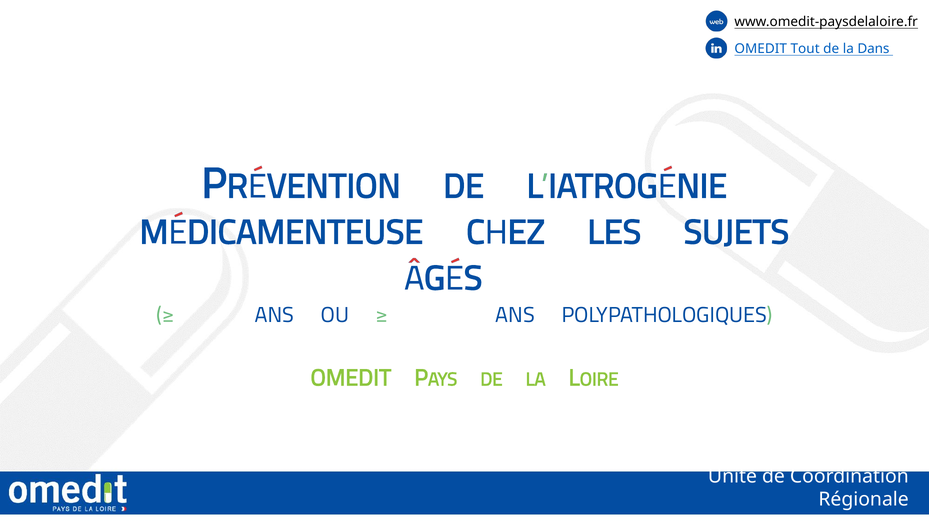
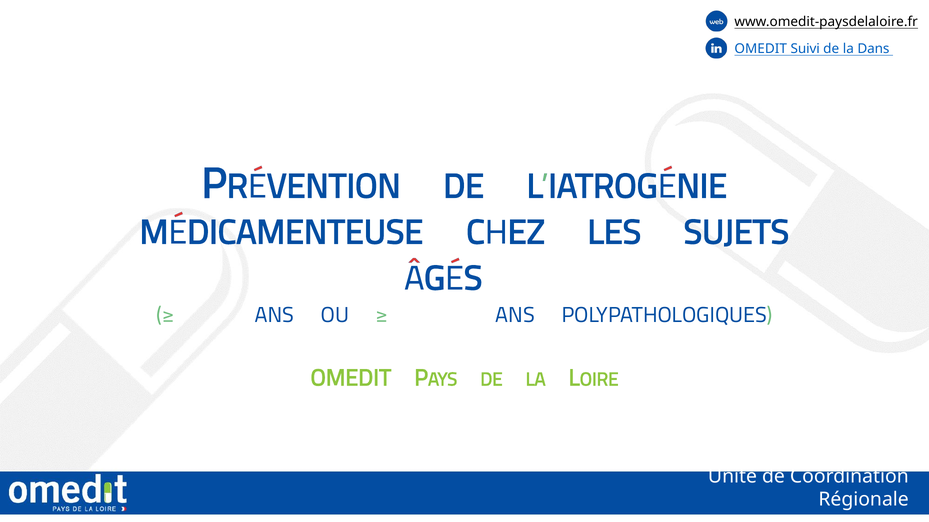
Tout: Tout -> Suivi
